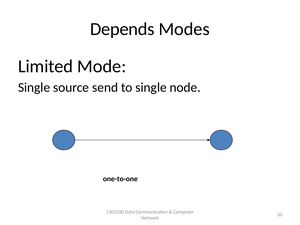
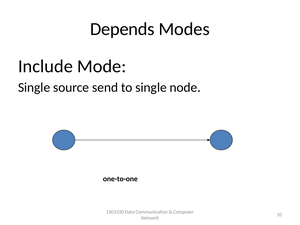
Limited: Limited -> Include
